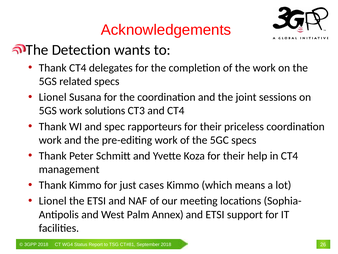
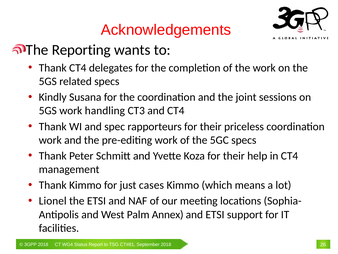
Detection: Detection -> Reporting
Lionel at (53, 97): Lionel -> Kindly
solutions: solutions -> handling
